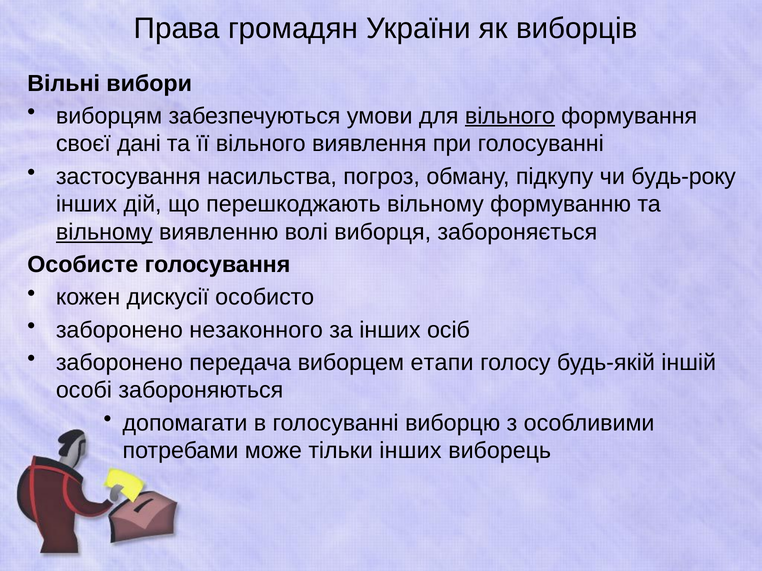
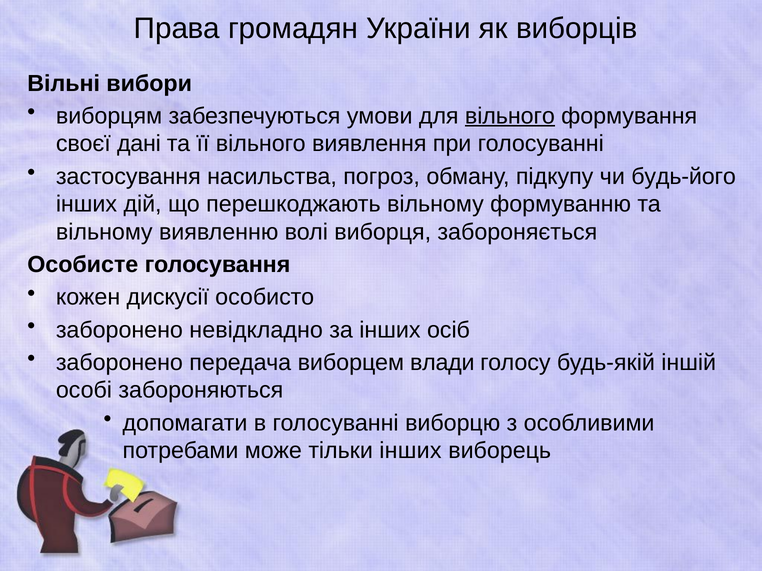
будь-року: будь-року -> будь-його
вільному at (104, 232) underline: present -> none
незаконного: незаконного -> невідкладно
етапи: етапи -> влади
